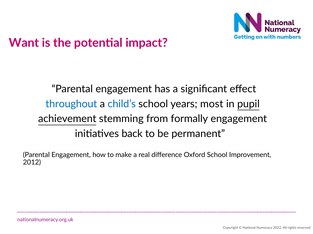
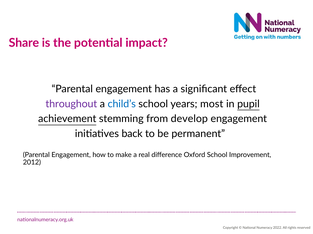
Want: Want -> Share
throughout colour: blue -> purple
formally: formally -> develop
